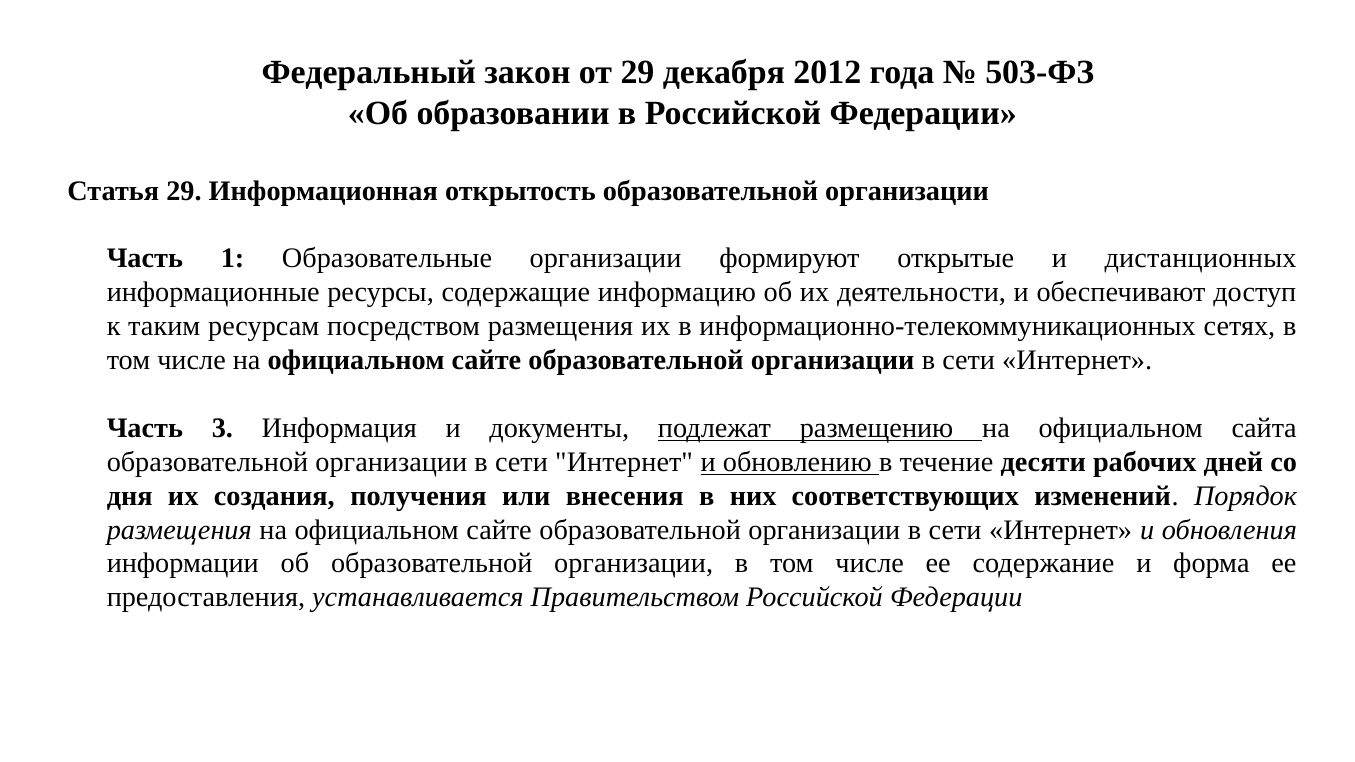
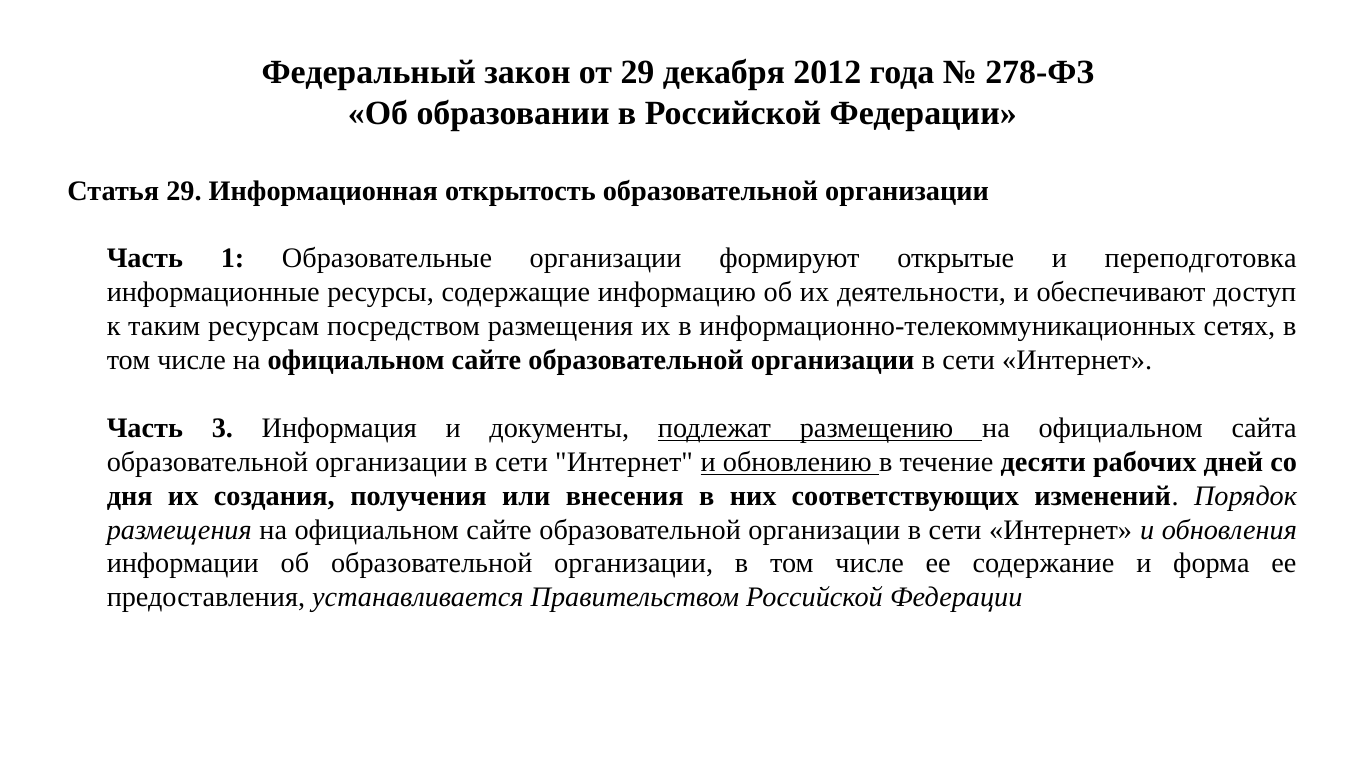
503-ФЗ: 503-ФЗ -> 278-ФЗ
дистанционных: дистанционных -> переподготовка
